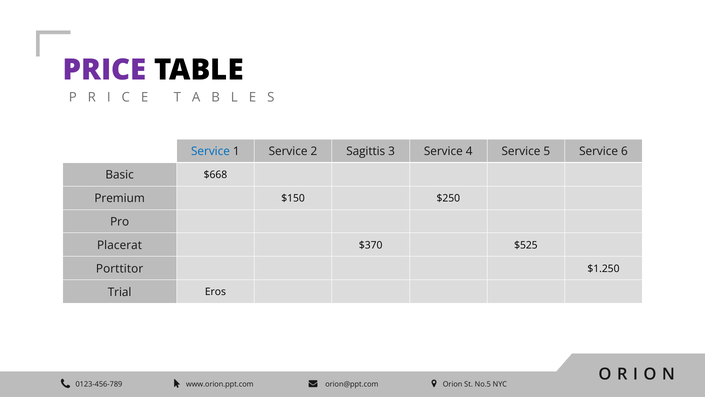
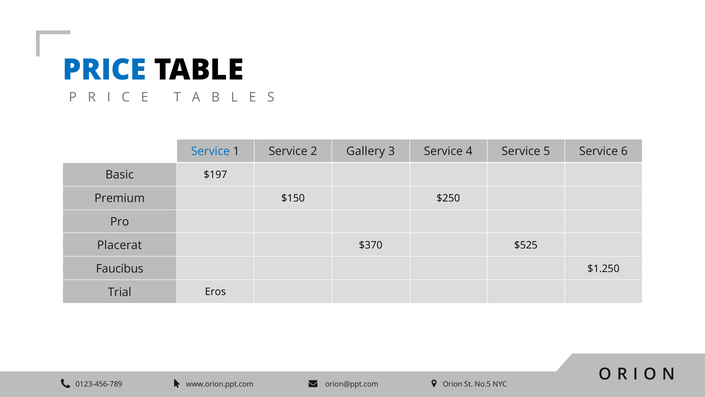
PRICE colour: purple -> blue
Sagittis: Sagittis -> Gallery
$668: $668 -> $197
Porttitor: Porttitor -> Faucibus
